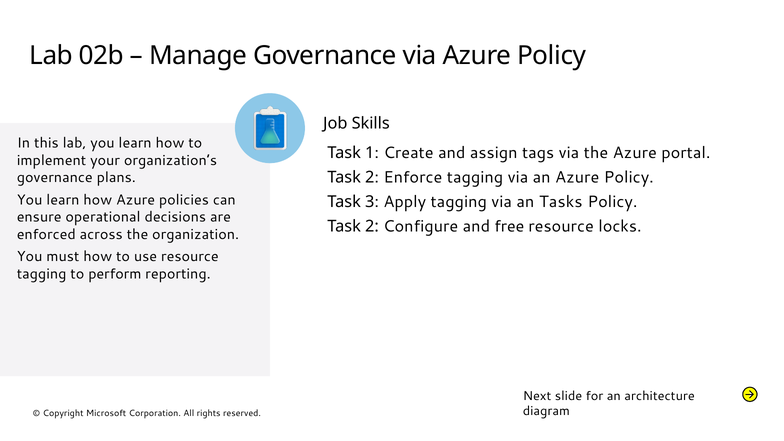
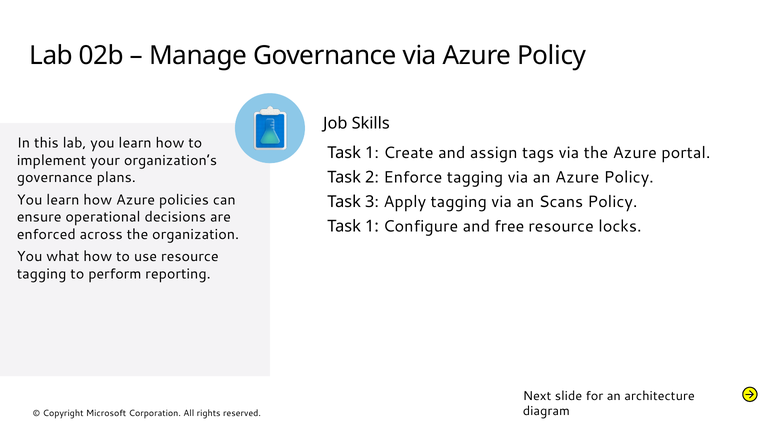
Tasks: Tasks -> Scans
2 at (372, 226): 2 -> 1
must: must -> what
